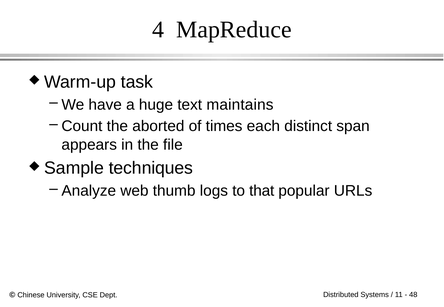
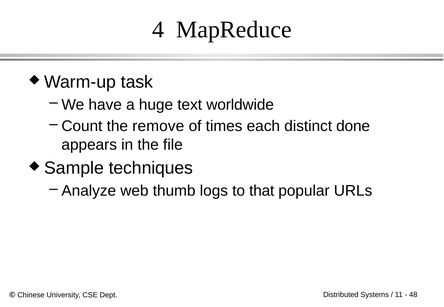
maintains: maintains -> worldwide
aborted: aborted -> remove
span: span -> done
